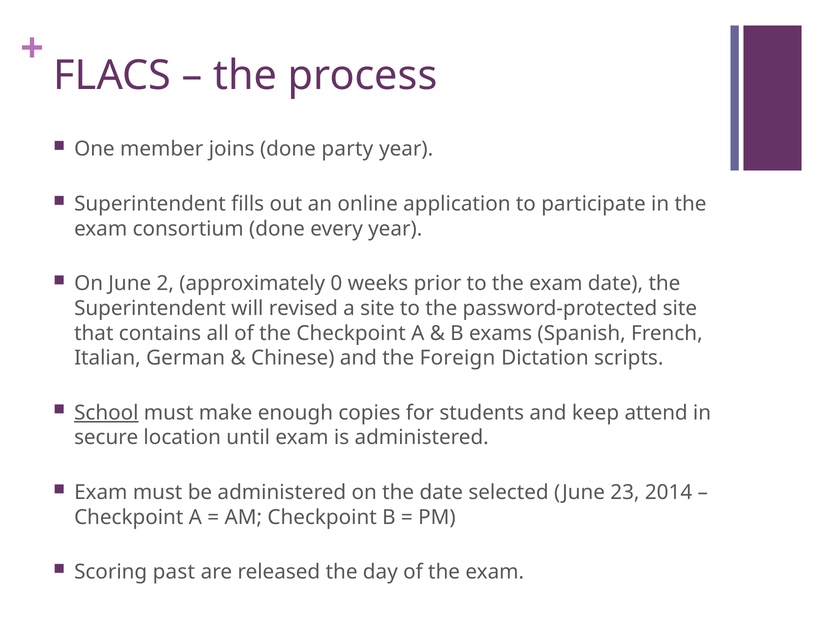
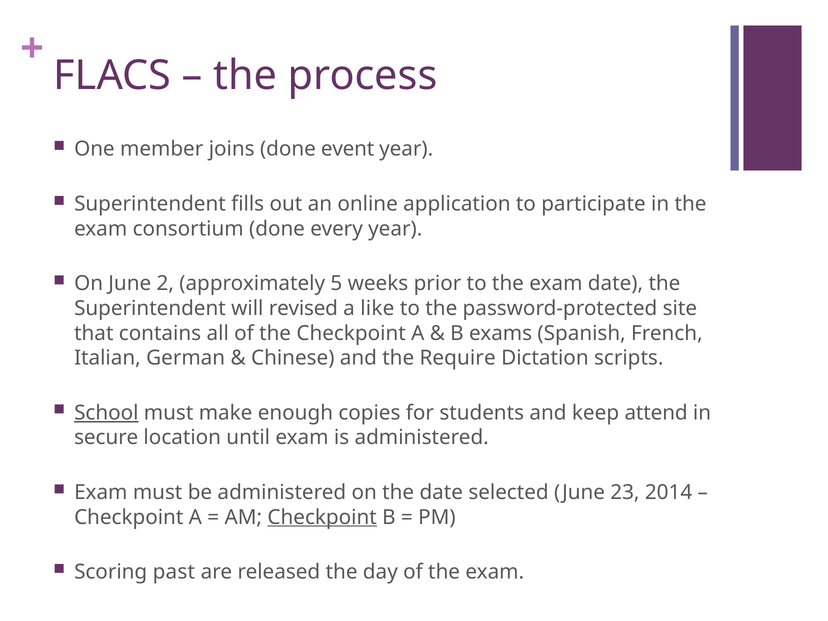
party: party -> event
0: 0 -> 5
a site: site -> like
Foreign: Foreign -> Require
Checkpoint at (322, 517) underline: none -> present
